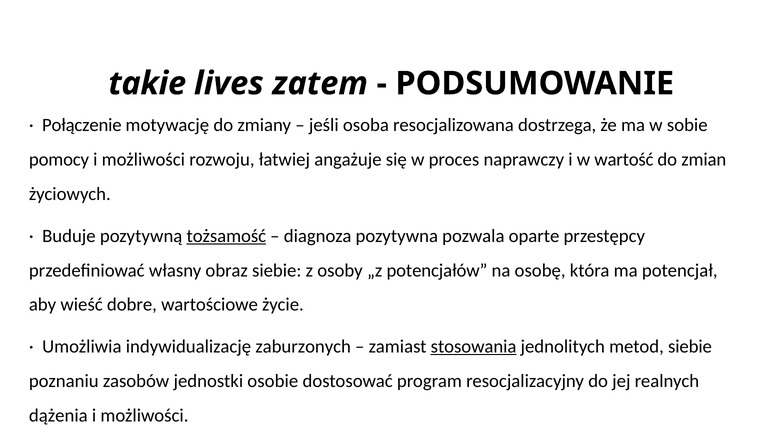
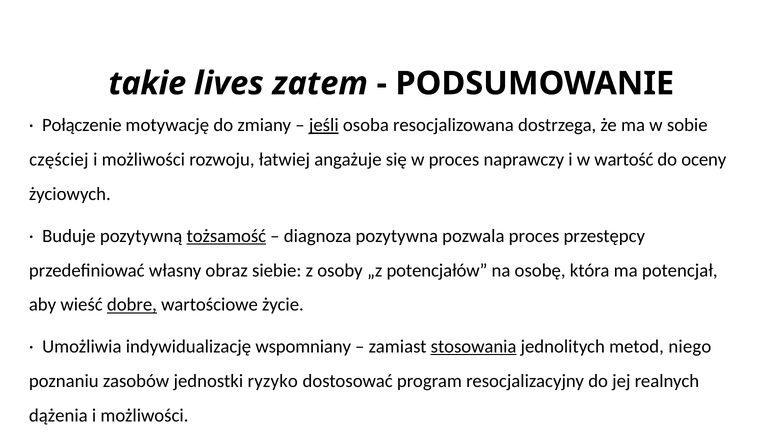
jeśli underline: none -> present
pomocy: pomocy -> częściej
zmian: zmian -> oceny
pozwala oparte: oparte -> proces
dobre underline: none -> present
zaburzonych: zaburzonych -> wspomniany
metod siebie: siebie -> niego
osobie: osobie -> ryzyko
